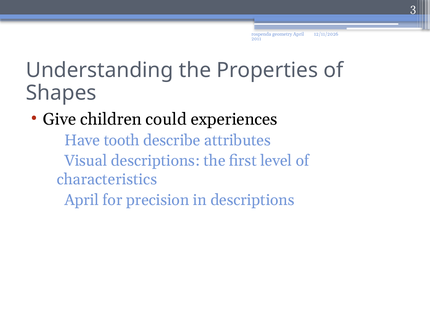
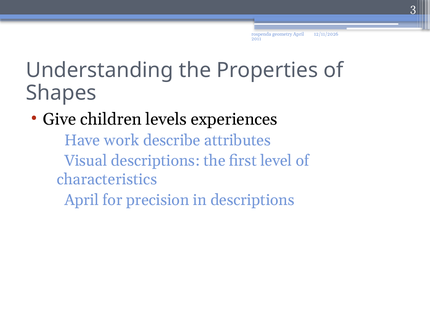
could: could -> levels
tooth: tooth -> work
